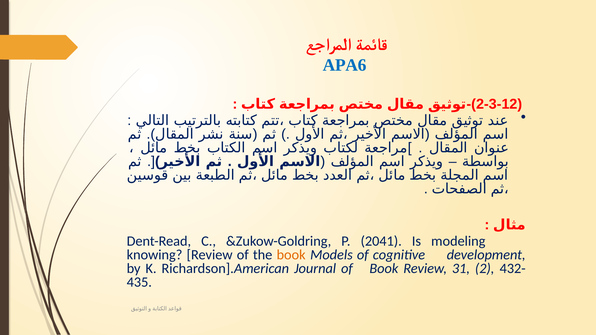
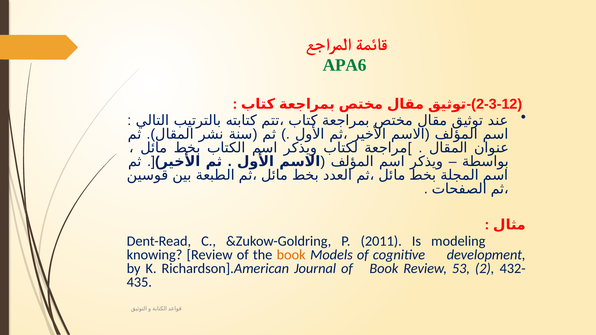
APA6 colour: blue -> green
2041: 2041 -> 2011
31: 31 -> 53
